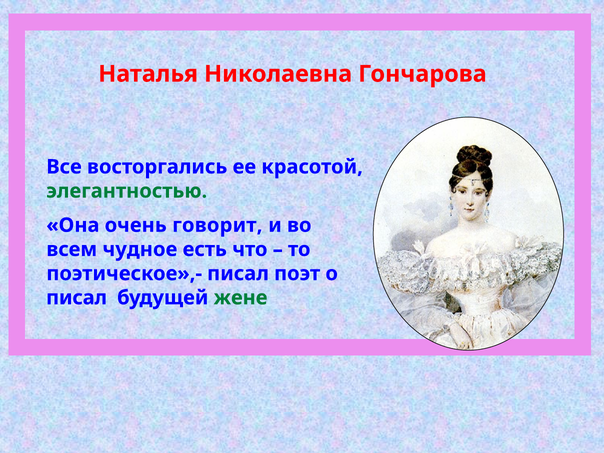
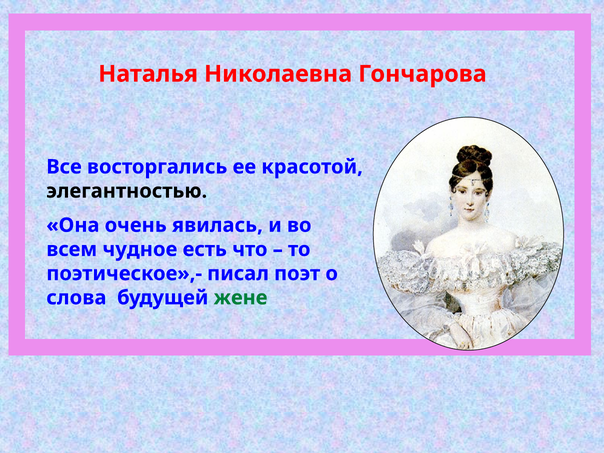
элегантностью colour: green -> black
говорит: говорит -> явилась
писал at (77, 298): писал -> слова
